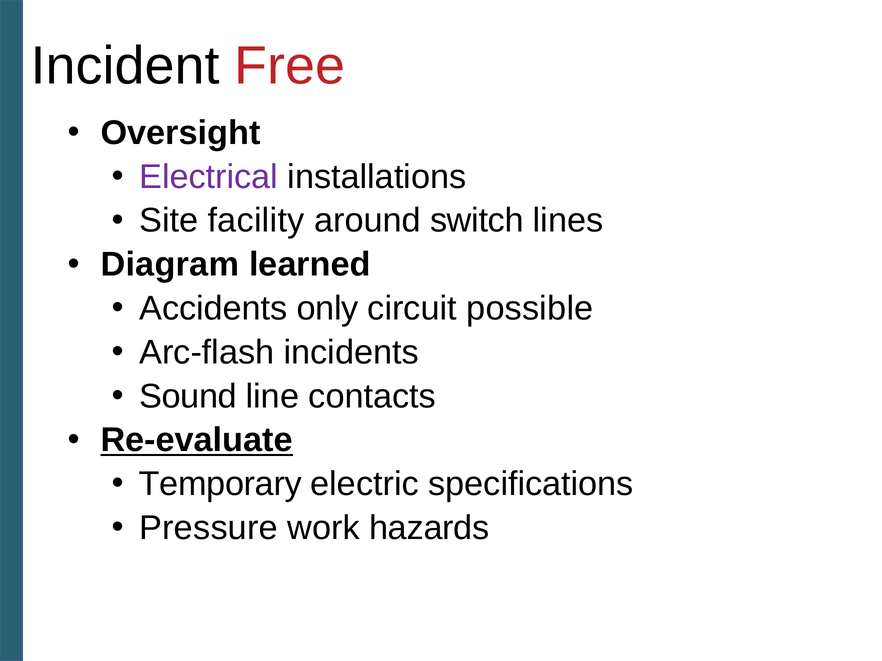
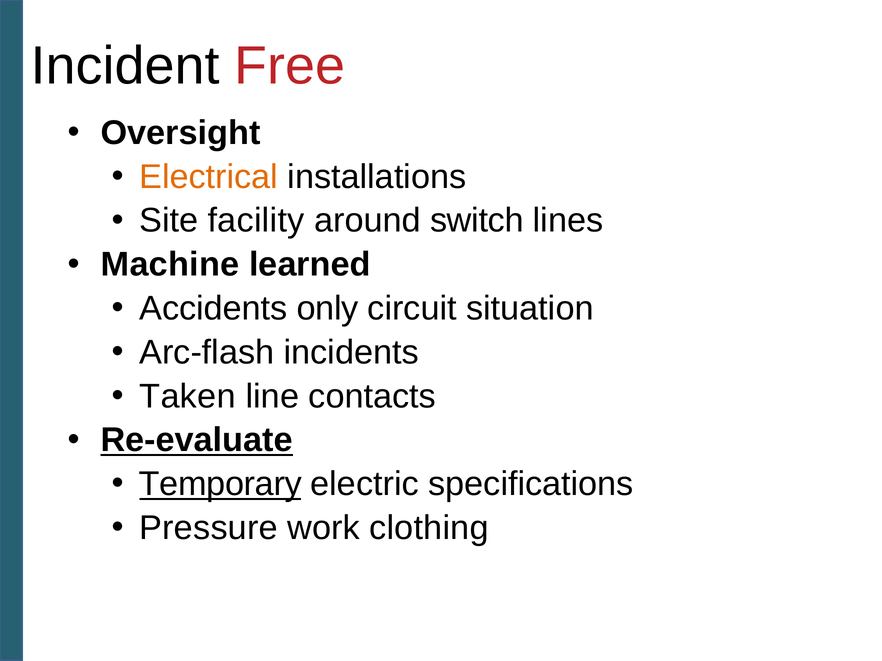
Electrical colour: purple -> orange
Diagram: Diagram -> Machine
possible: possible -> situation
Sound: Sound -> Taken
Temporary underline: none -> present
hazards: hazards -> clothing
